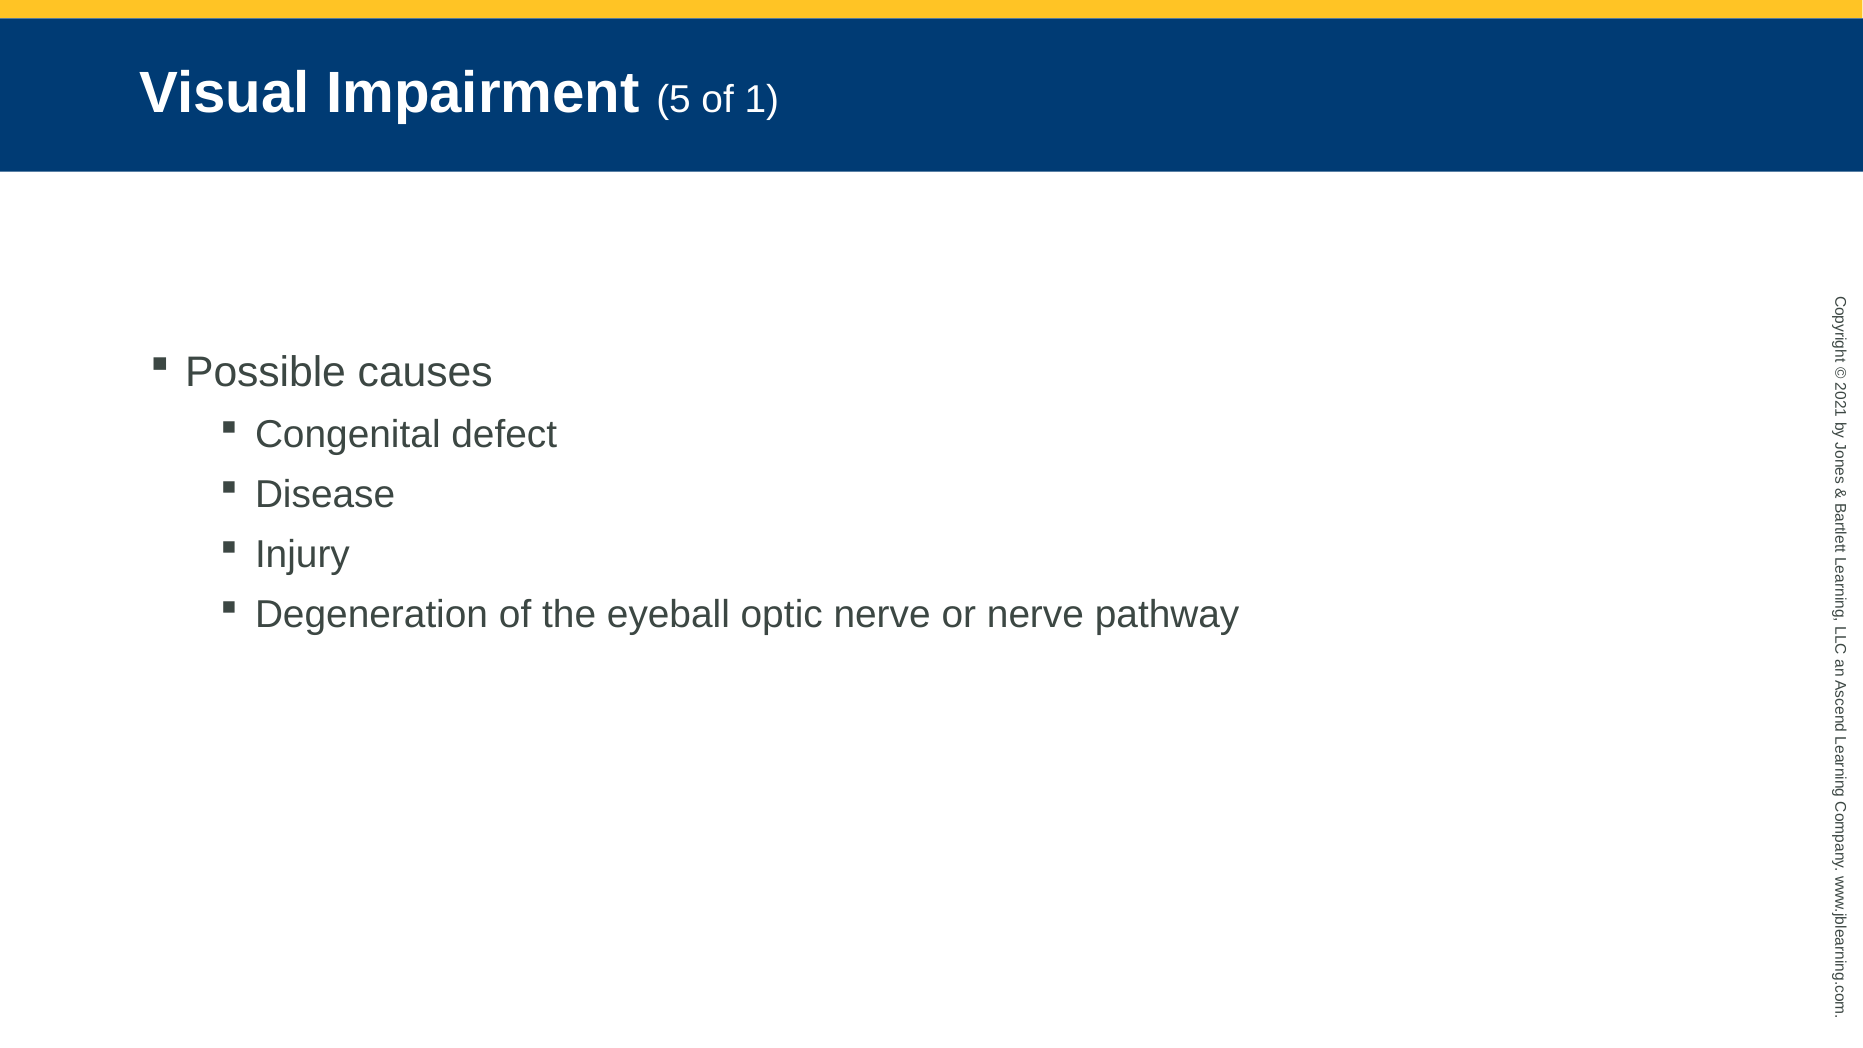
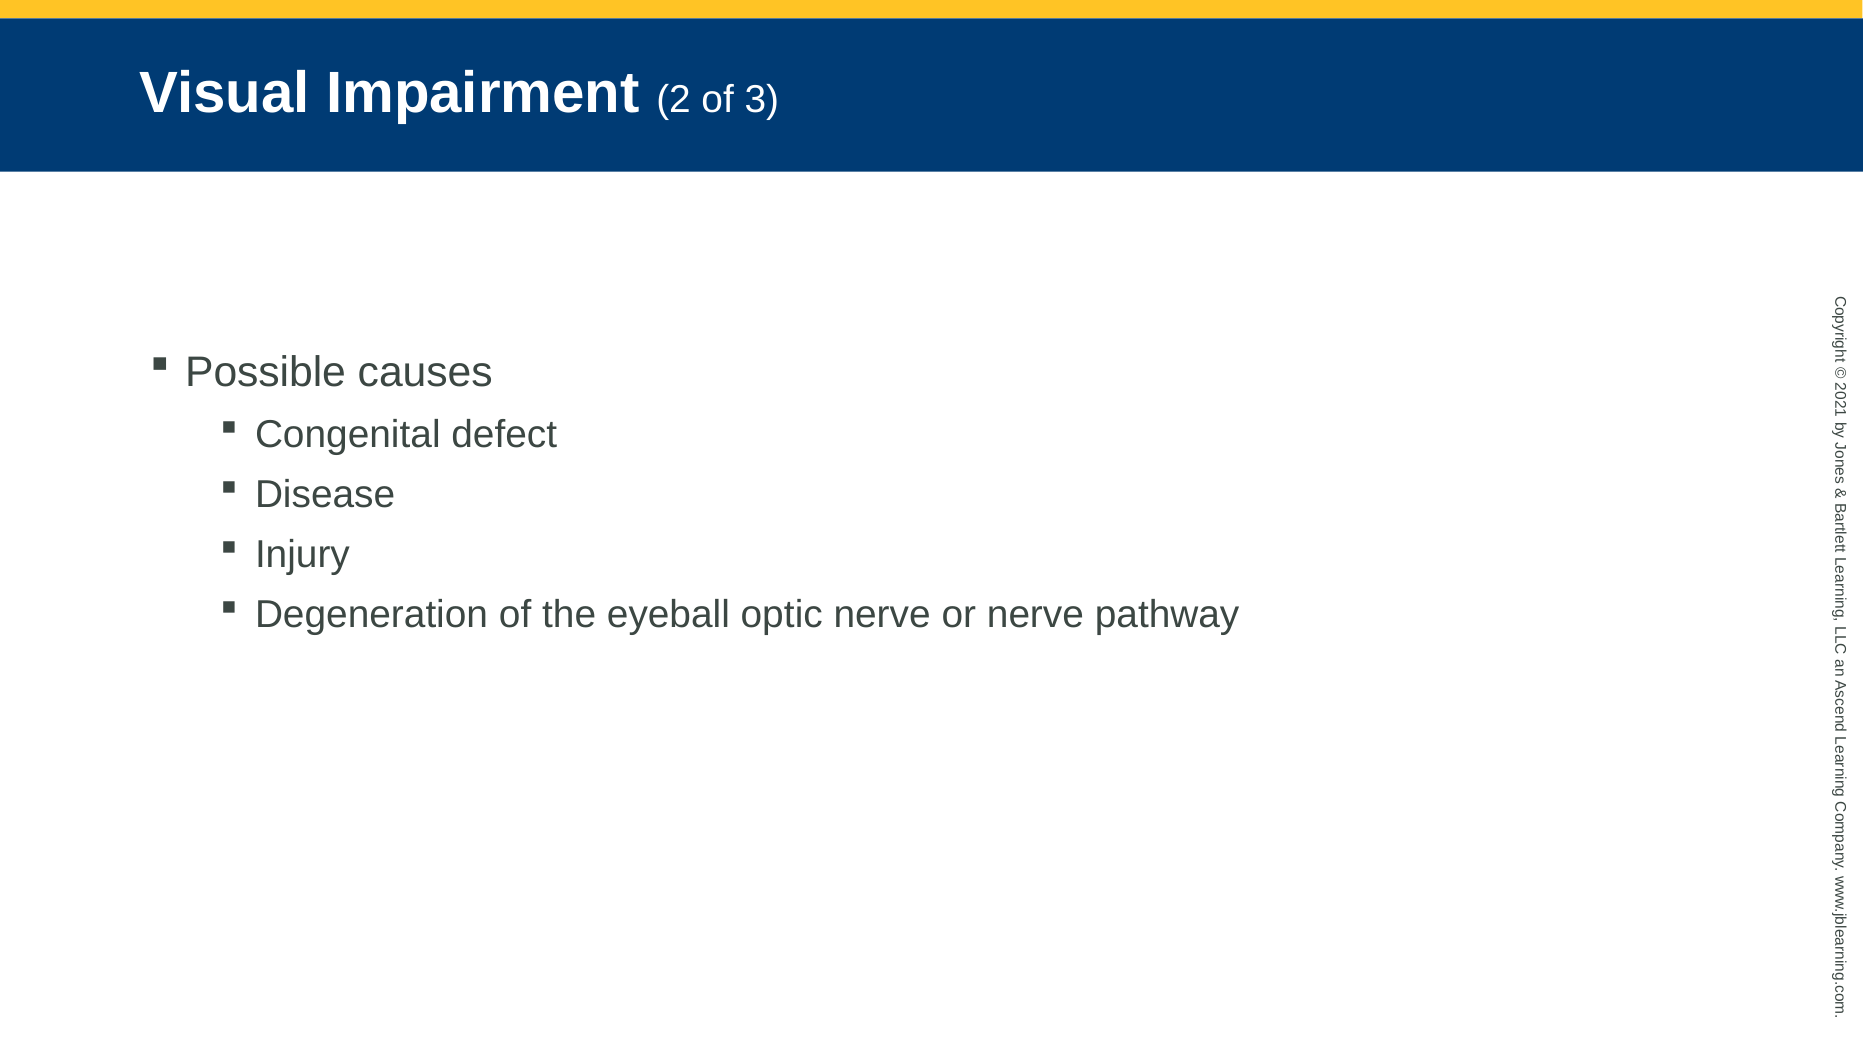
Impairment 5: 5 -> 2
of 1: 1 -> 3
